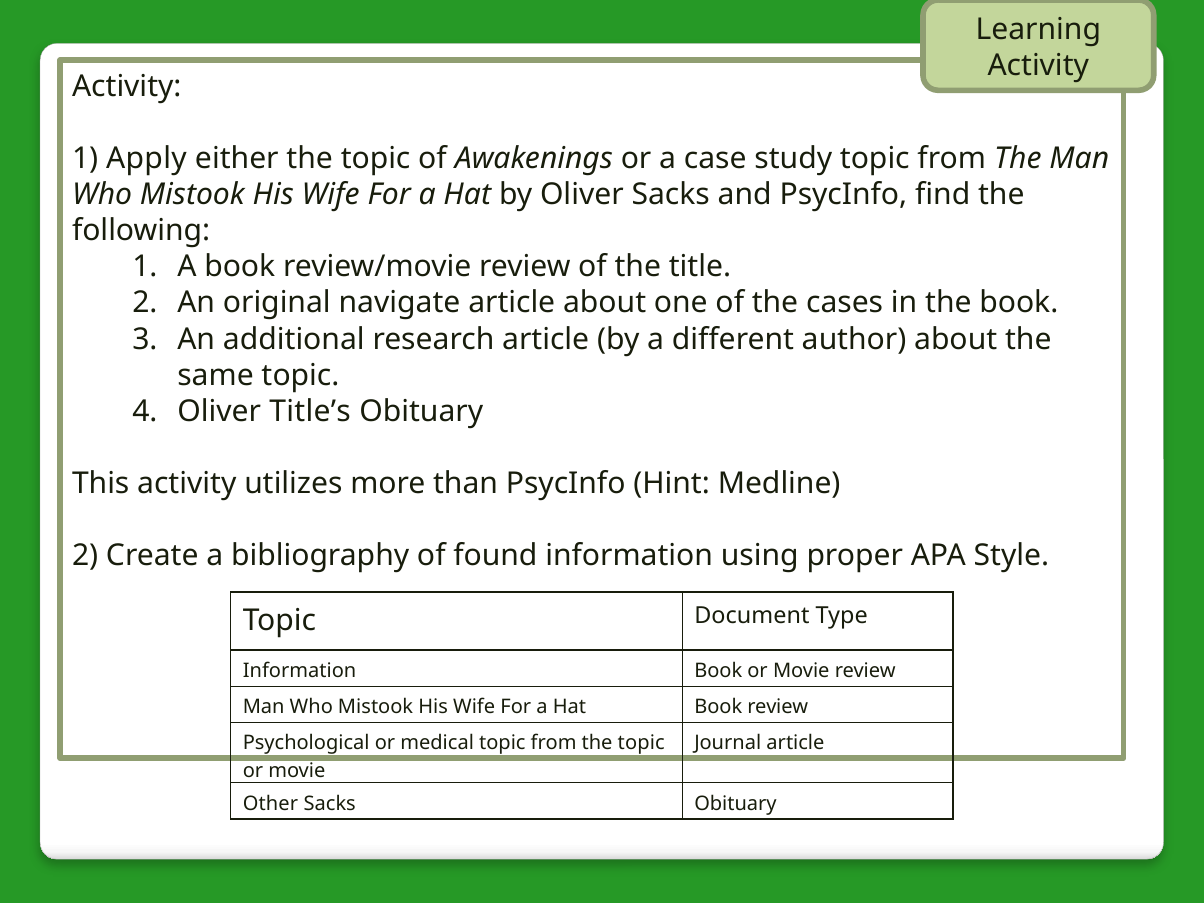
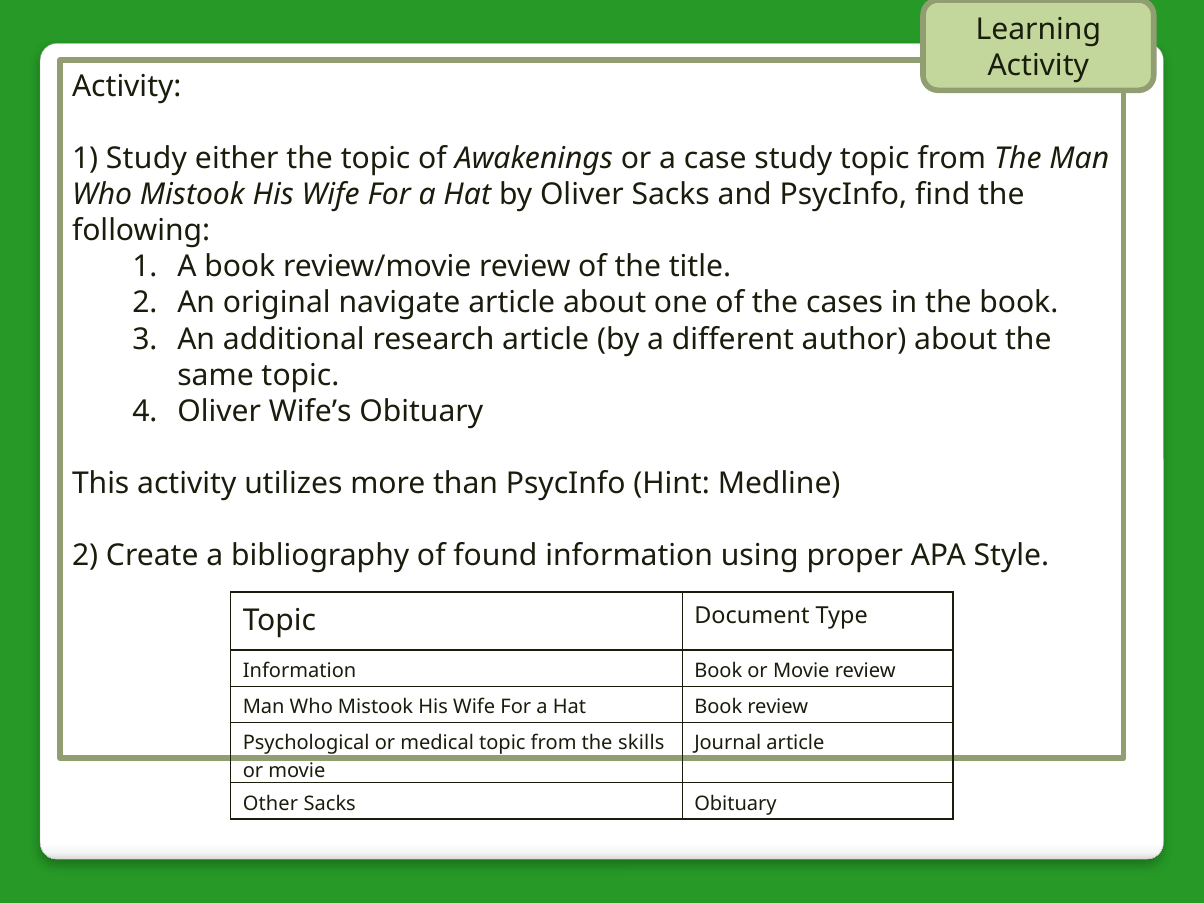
1 Apply: Apply -> Study
Title’s: Title’s -> Wife’s
from the topic: topic -> skills
